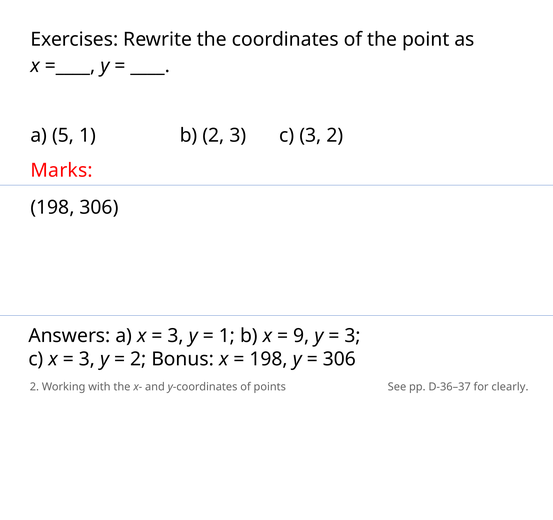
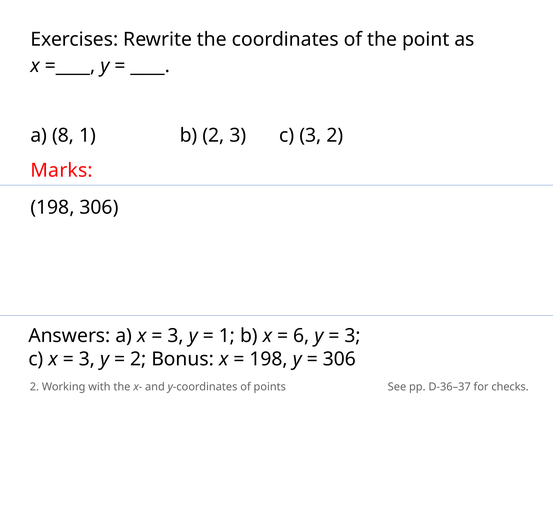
5: 5 -> 8
9: 9 -> 6
clearly: clearly -> checks
